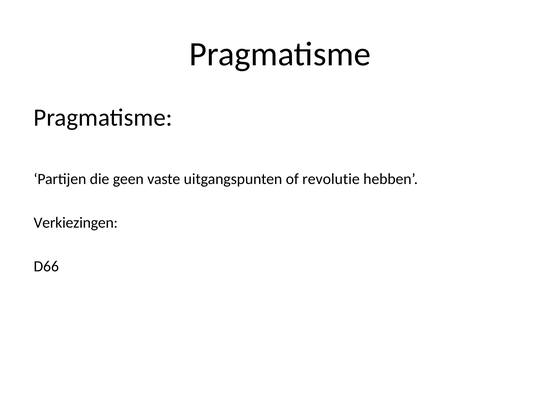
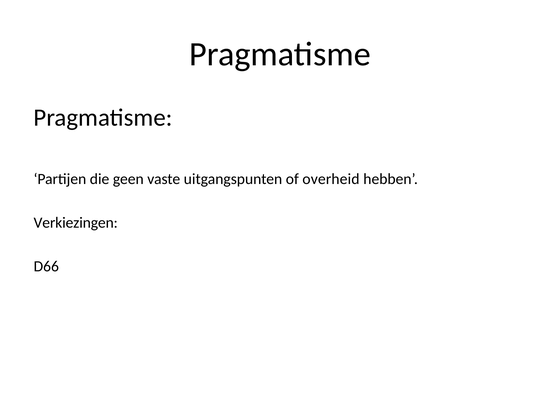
revolutie: revolutie -> overheid
